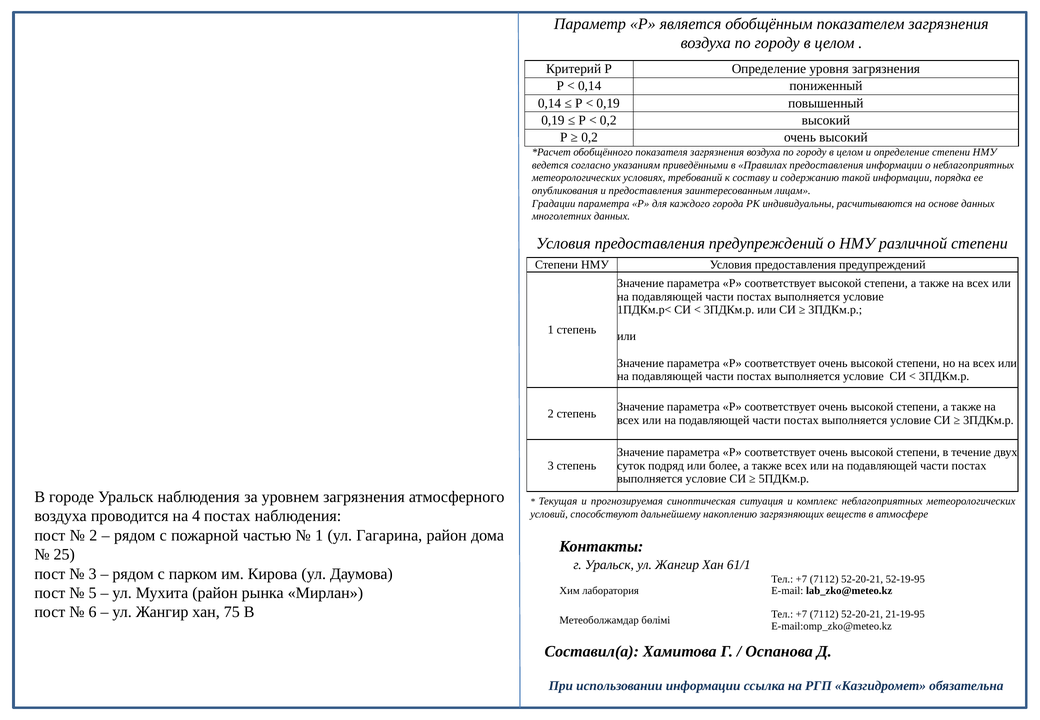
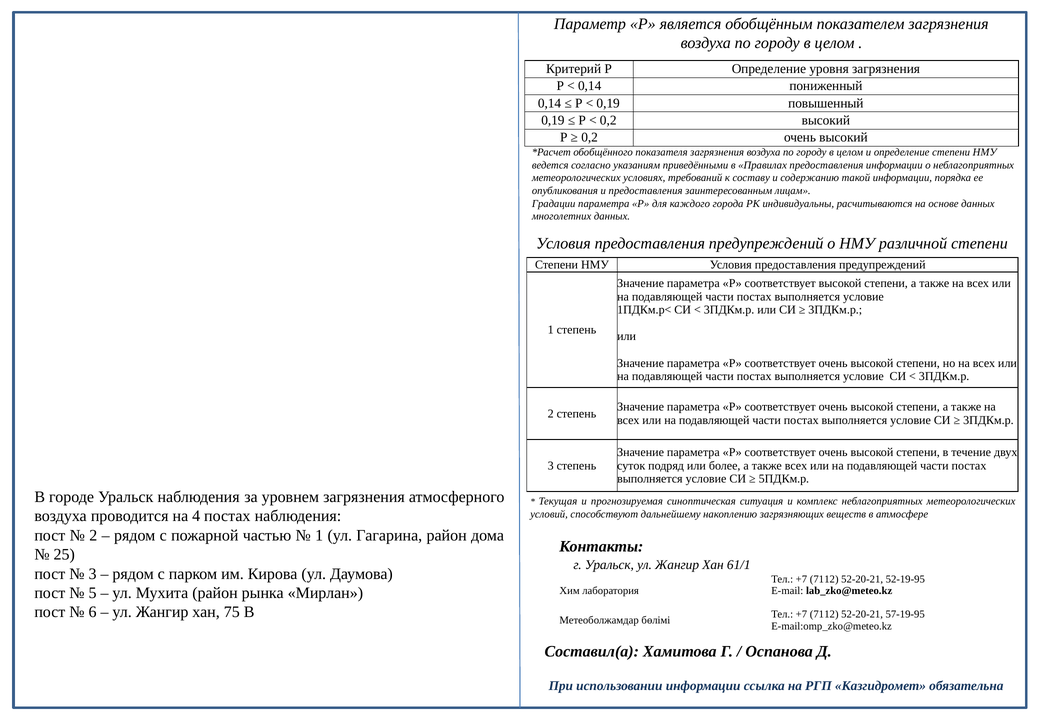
21-19-95: 21-19-95 -> 57-19-95
